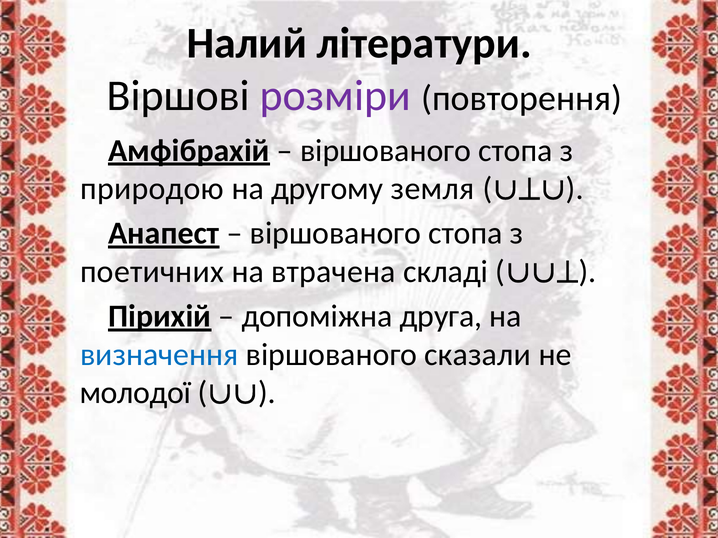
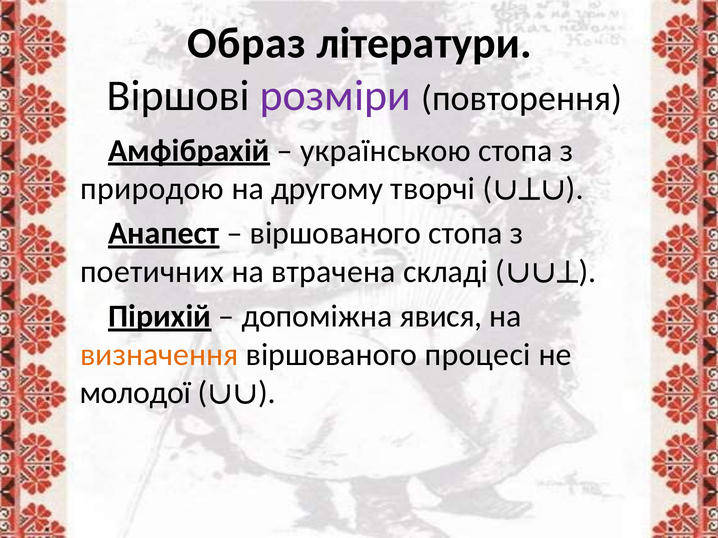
Налий: Налий -> Образ
віршованого at (386, 151): віршованого -> українською
земля: земля -> творчі
друга: друга -> явися
визначення colour: blue -> orange
сказали: сказали -> процесі
